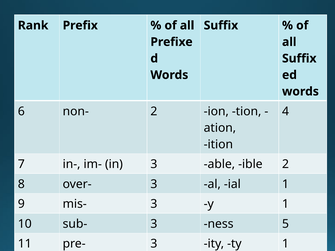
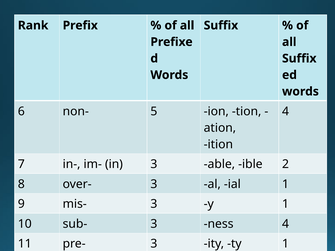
non- 2: 2 -> 5
ness 5: 5 -> 4
